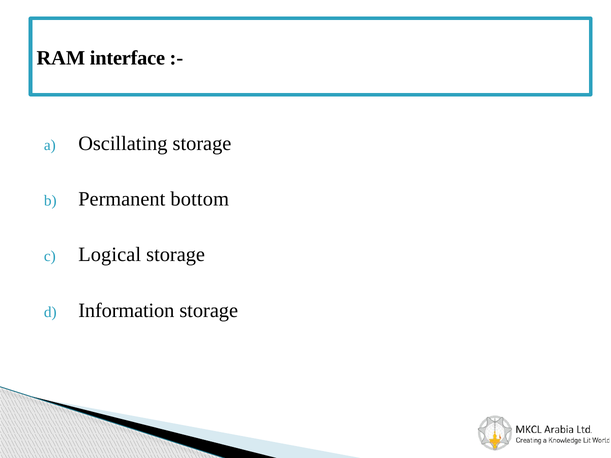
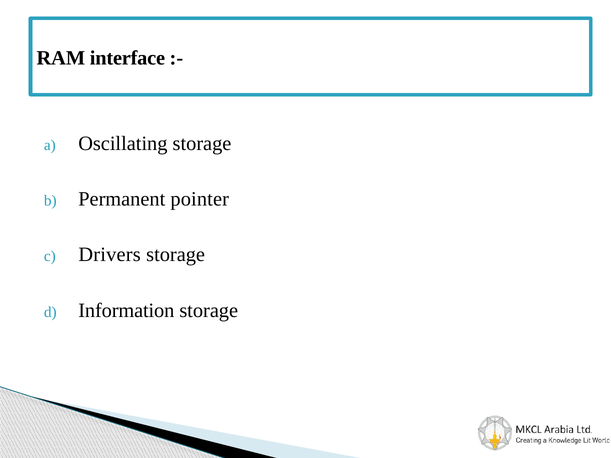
bottom: bottom -> pointer
Logical: Logical -> Drivers
